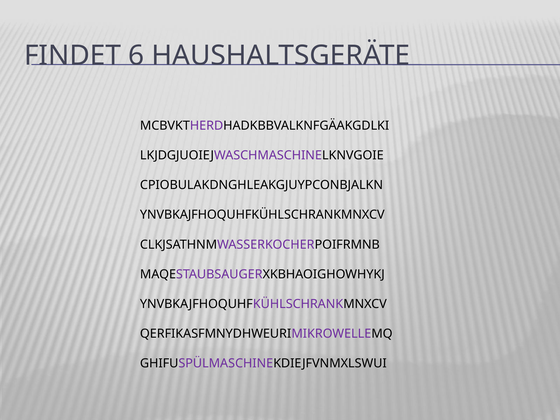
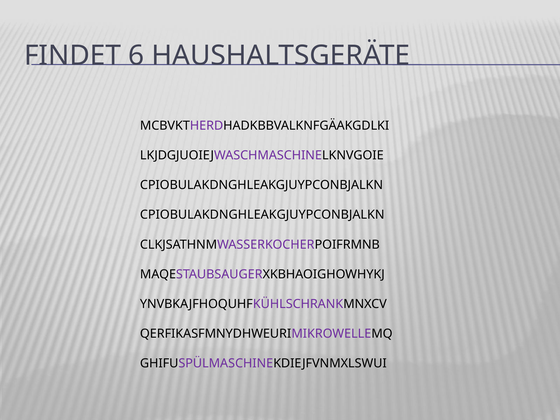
YNVBKAJFHOQUHFKÜHLSCHRANKMNXCV at (262, 215): YNVBKAJFHOQUHFKÜHLSCHRANKMNXCV -> CPIOBULAKDNGHLEAKGJUYPCONBJALKN
